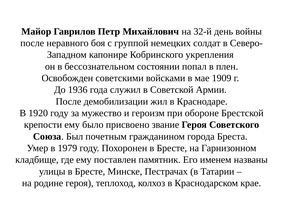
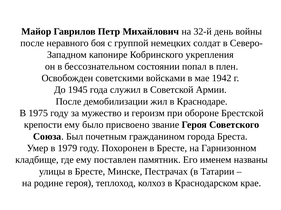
1909: 1909 -> 1942
1936: 1936 -> 1945
1920: 1920 -> 1975
